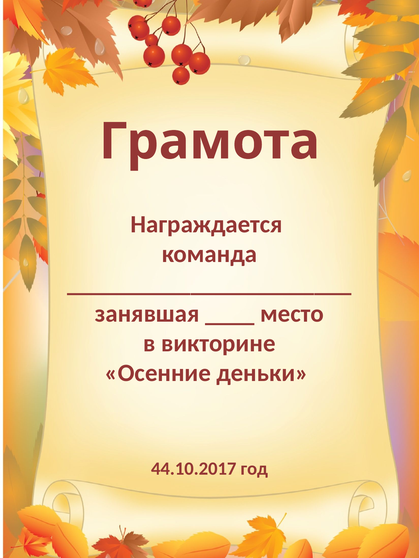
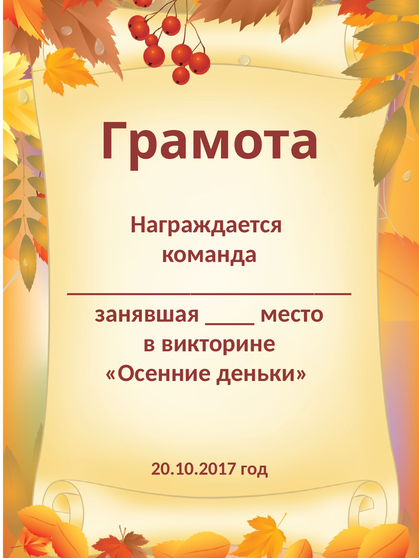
44.10.2017: 44.10.2017 -> 20.10.2017
